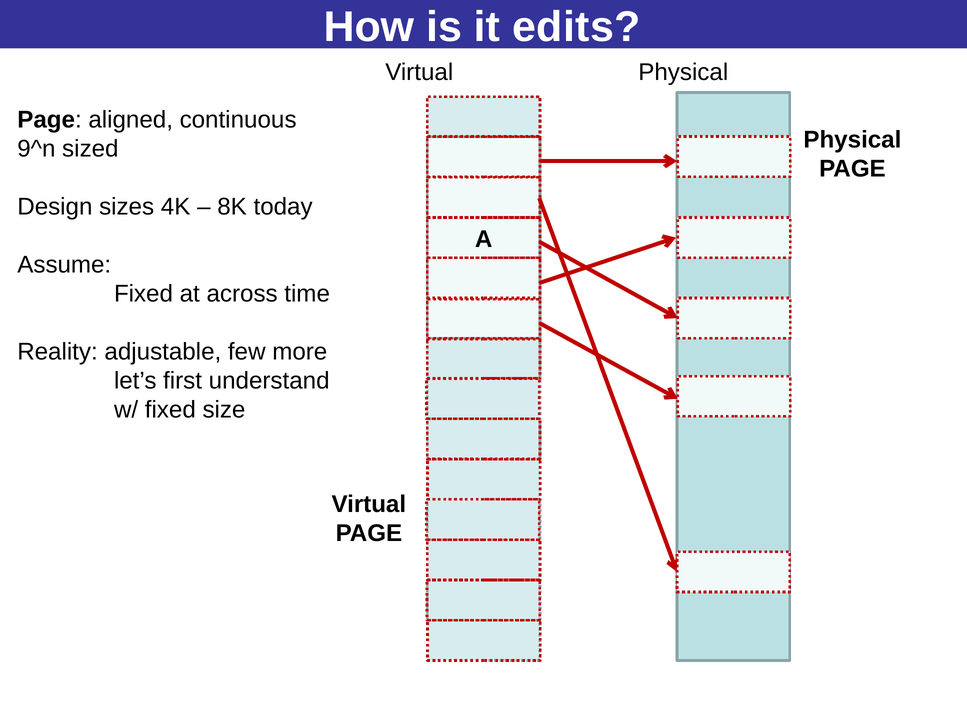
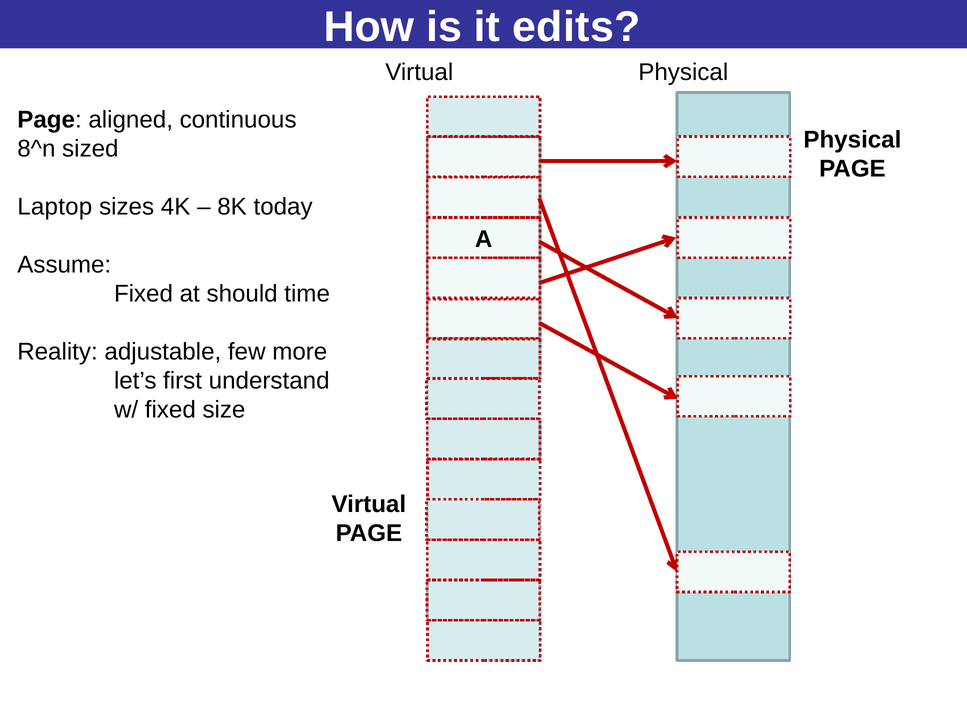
9^n: 9^n -> 8^n
Design: Design -> Laptop
across: across -> should
